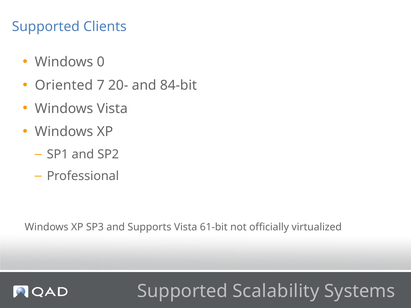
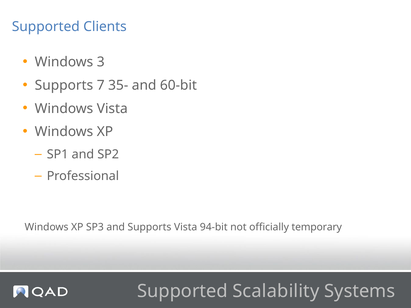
0: 0 -> 3
Oriented at (64, 85): Oriented -> Supports
20-: 20- -> 35-
84-bit: 84-bit -> 60-bit
61-bit: 61-bit -> 94-bit
virtualized: virtualized -> temporary
